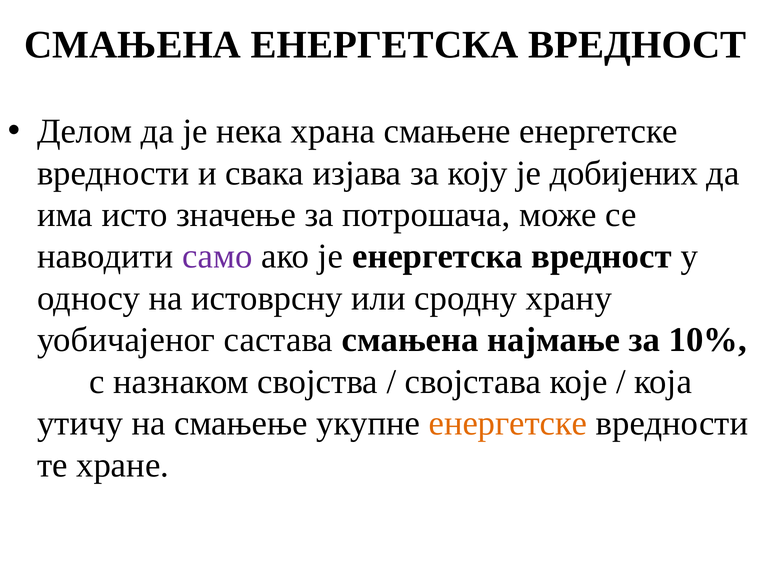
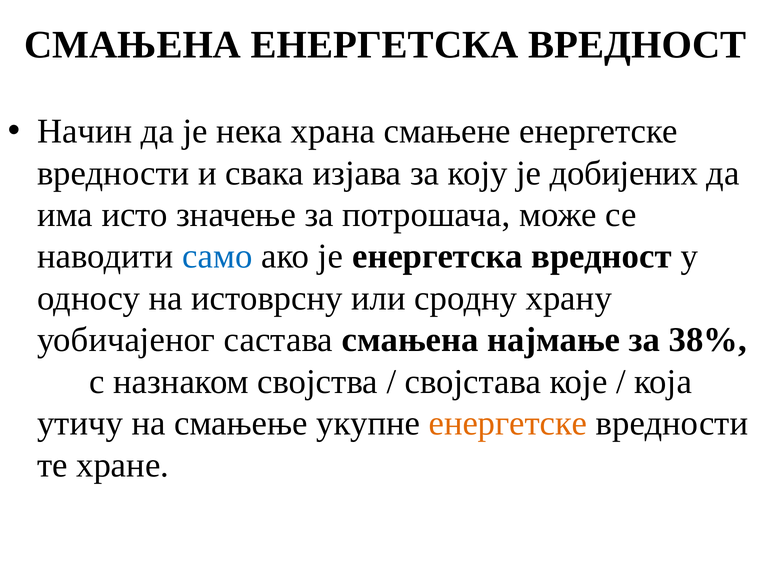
Делом: Делом -> Начин
само colour: purple -> blue
10%: 10% -> 38%
